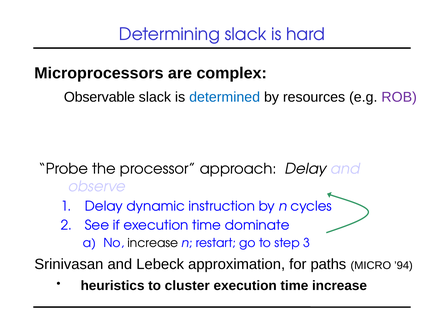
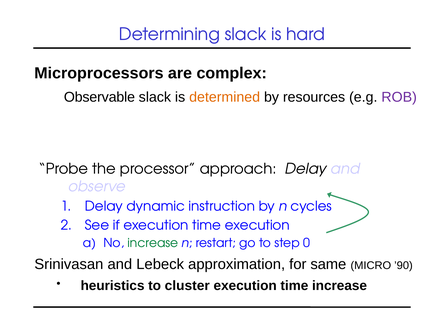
determined colour: blue -> orange
time dominate: dominate -> execution
increase at (153, 243) colour: black -> green
3: 3 -> 0
paths: paths -> same
’94: ’94 -> ’90
